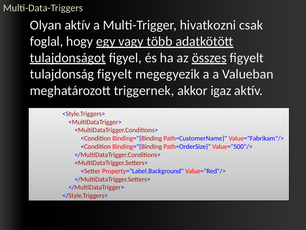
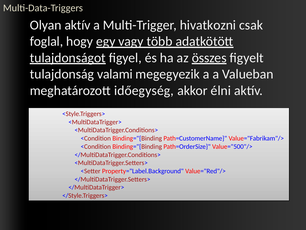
tulajdonság figyelt: figyelt -> valami
triggernek: triggernek -> időegység
igaz: igaz -> élni
